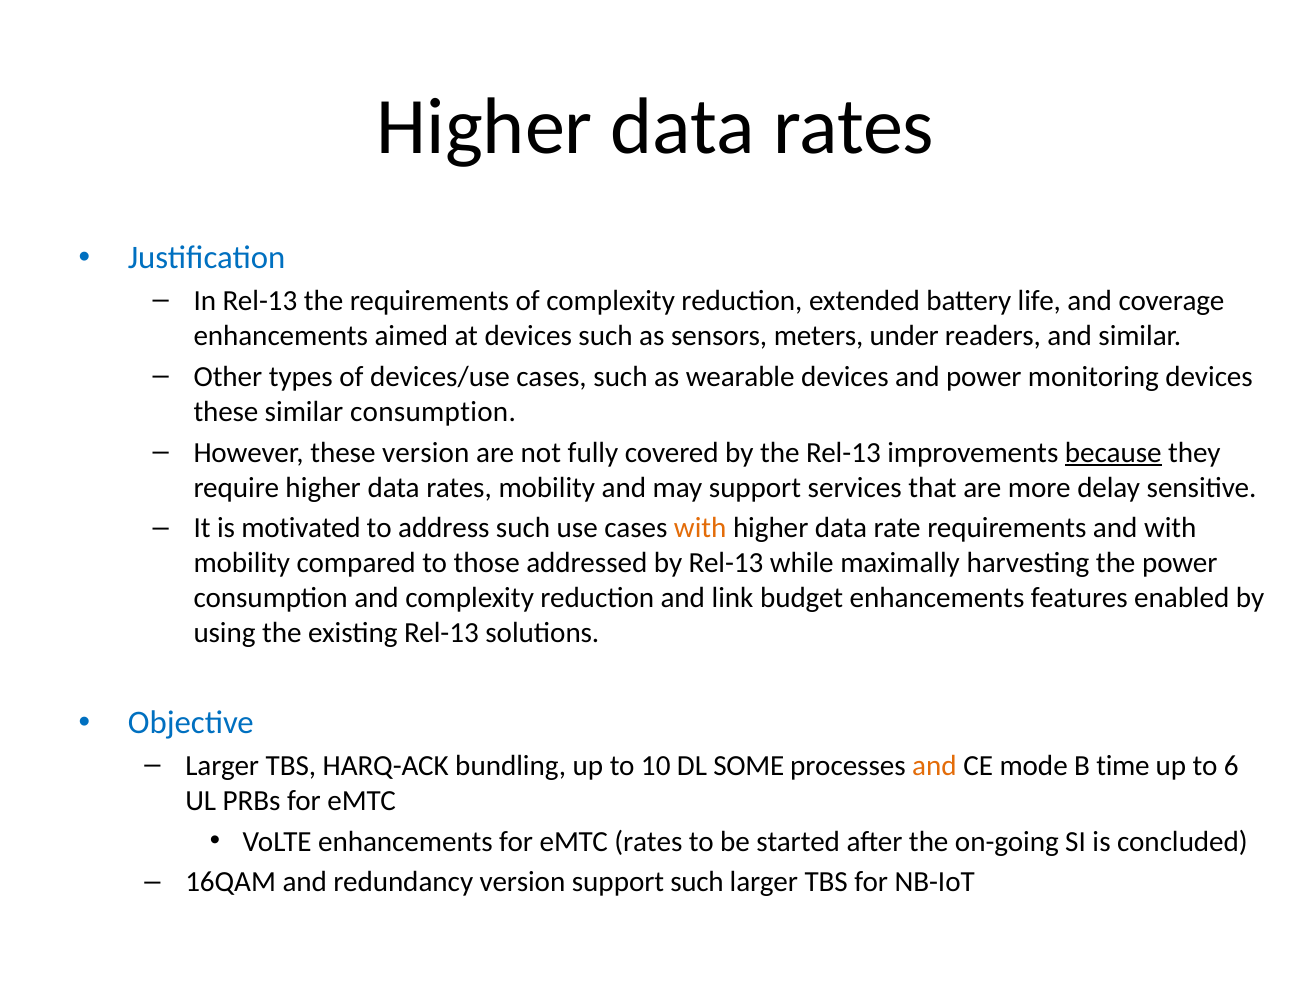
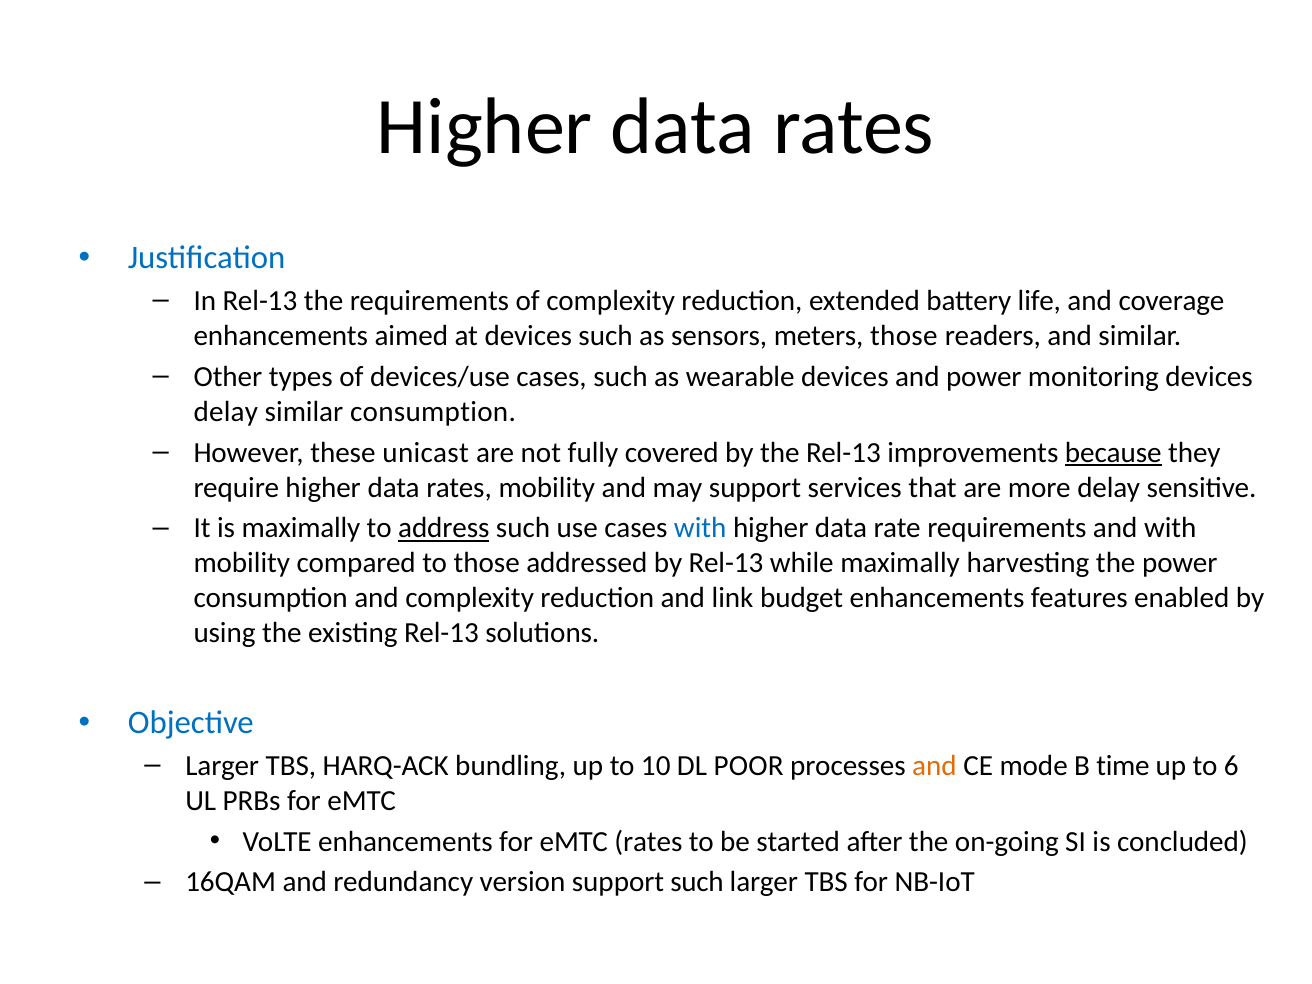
meters under: under -> those
these at (226, 412): these -> delay
these version: version -> unicast
is motivated: motivated -> maximally
address underline: none -> present
with at (700, 528) colour: orange -> blue
SOME: SOME -> POOR
